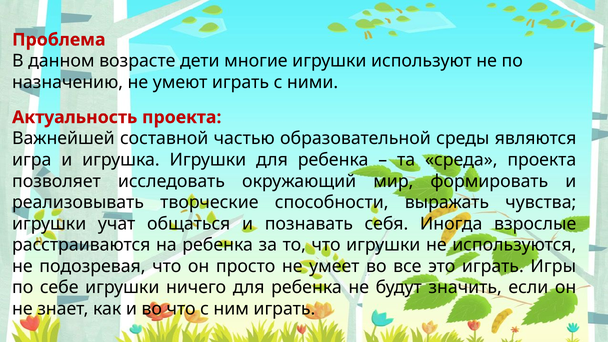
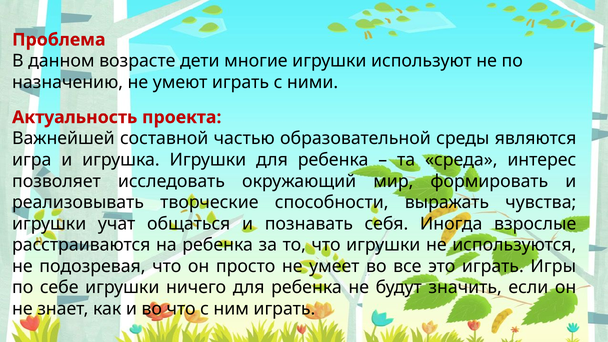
среда проекта: проекта -> интерес
